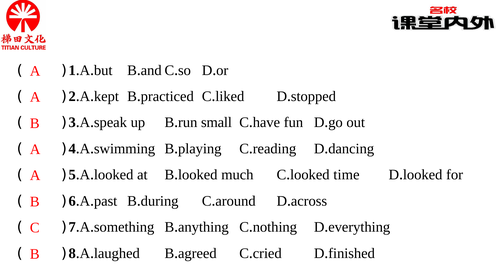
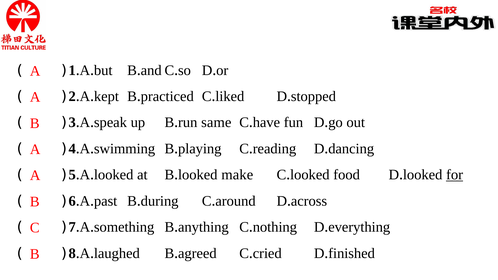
small: small -> same
much: much -> make
time: time -> food
for underline: none -> present
